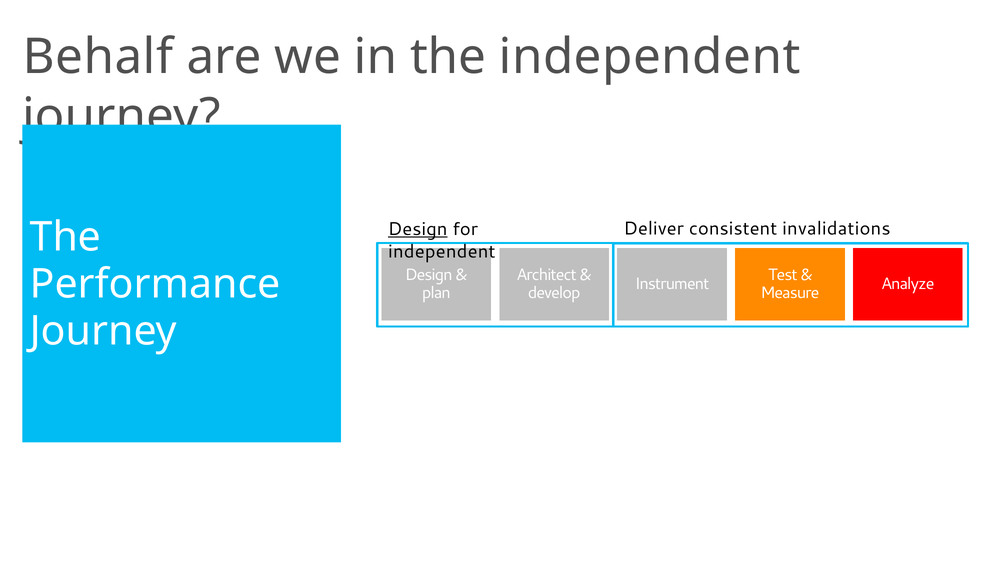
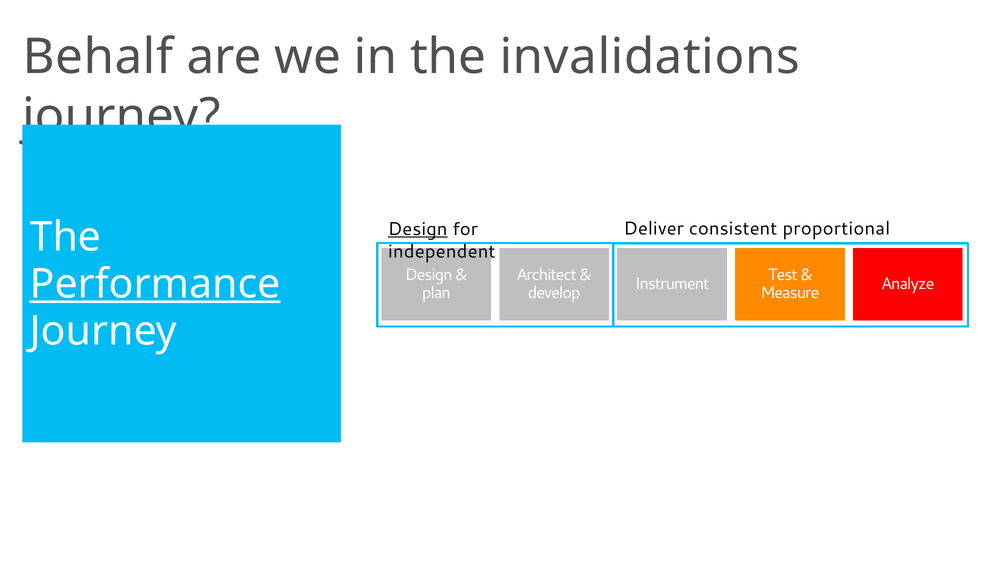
the independent: independent -> invalidations
invalidations: invalidations -> proportional
Performance at (155, 284) underline: none -> present
